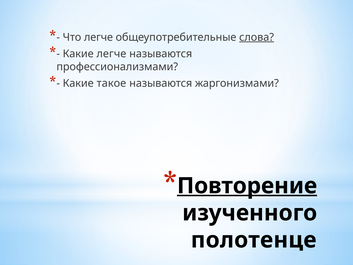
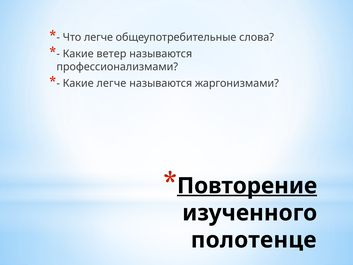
слова underline: present -> none
Какие легче: легче -> ветер
Какие такое: такое -> легче
